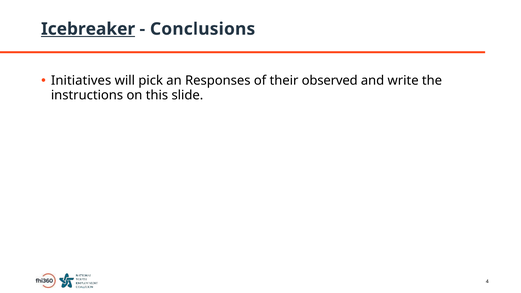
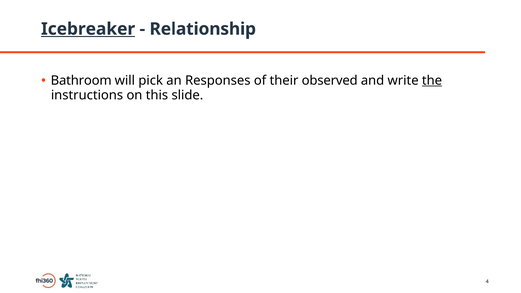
Conclusions: Conclusions -> Relationship
Initiatives: Initiatives -> Bathroom
the underline: none -> present
